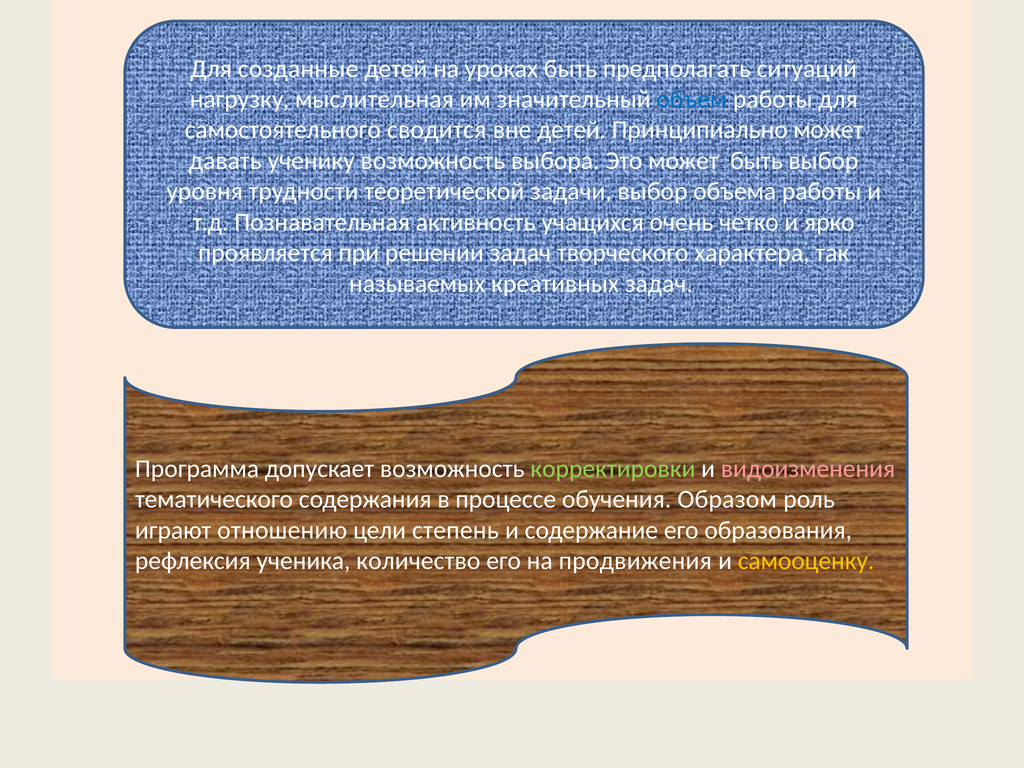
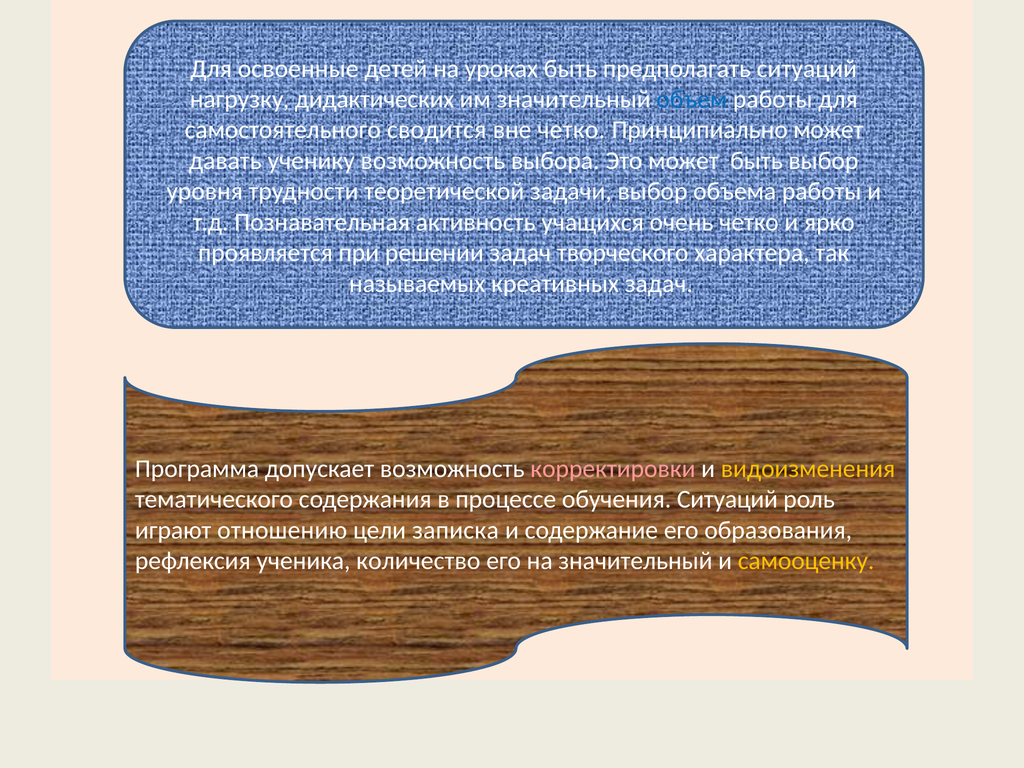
созданные: созданные -> освоенные
мыслительная: мыслительная -> дидактических
вне детей: детей -> четко
корректировки colour: light green -> pink
видоизменения colour: pink -> yellow
обучения Образом: Образом -> Ситуаций
степень: степень -> записка
на продвижения: продвижения -> значительный
